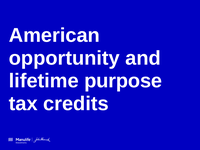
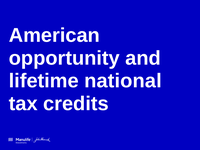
purpose: purpose -> national
